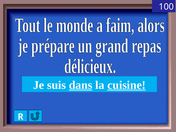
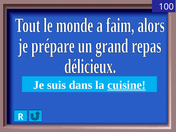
dans underline: present -> none
